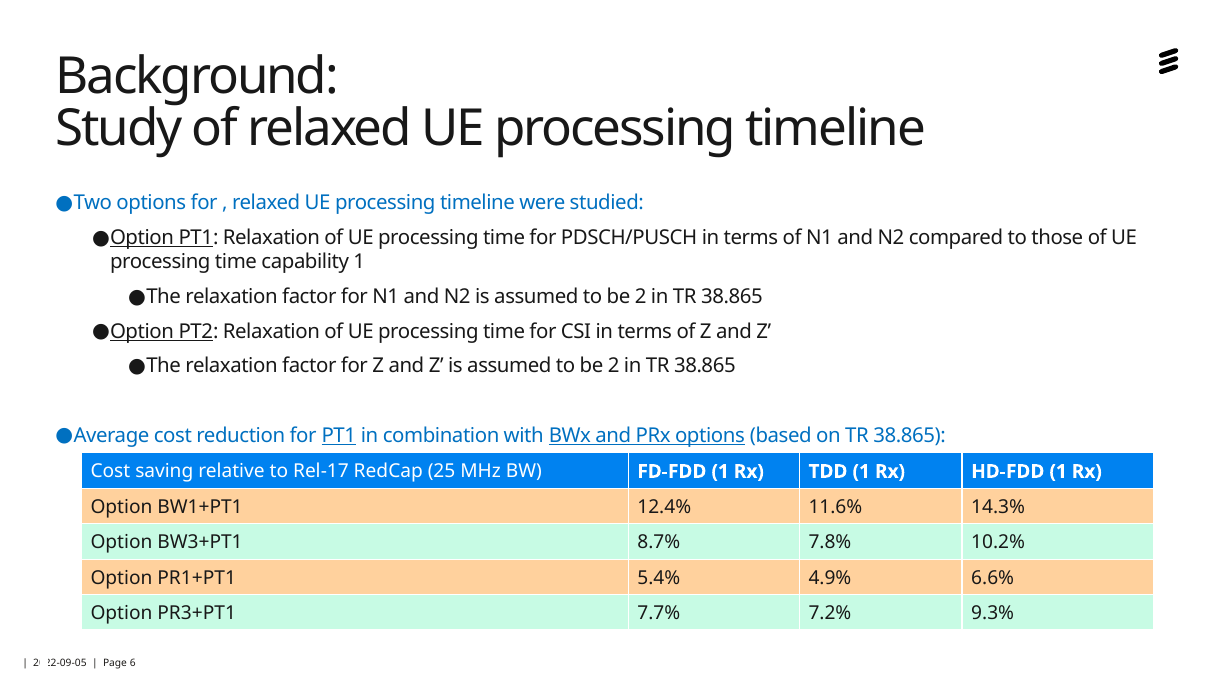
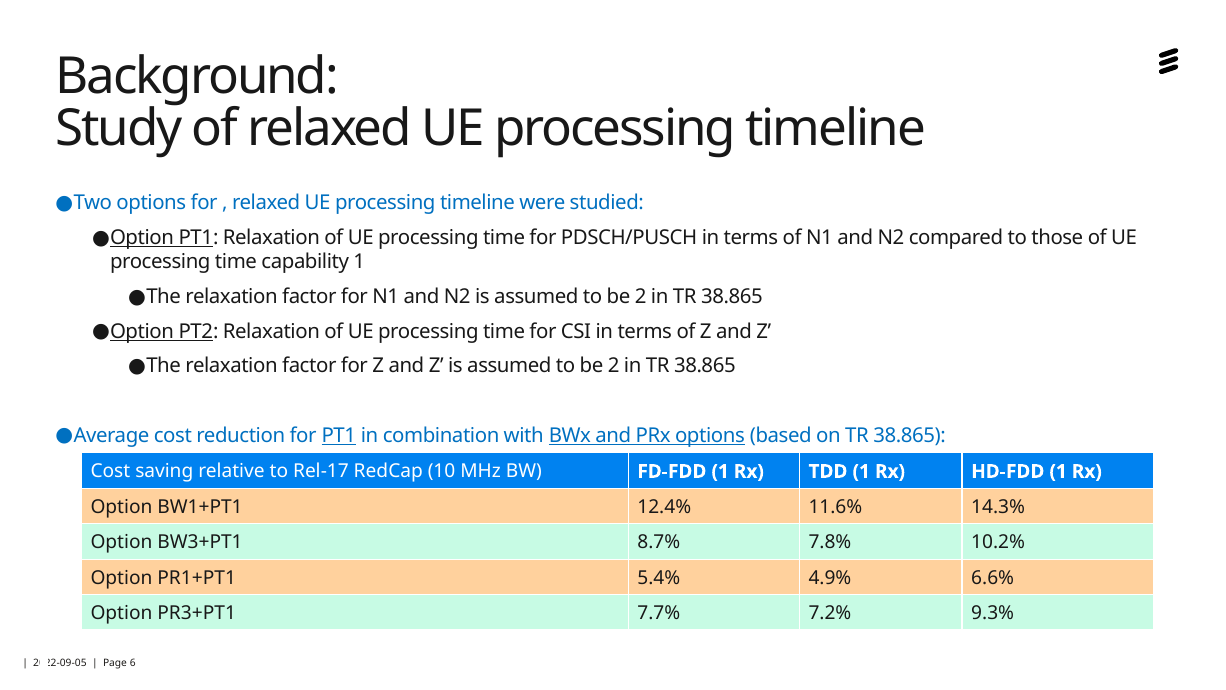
25: 25 -> 10
